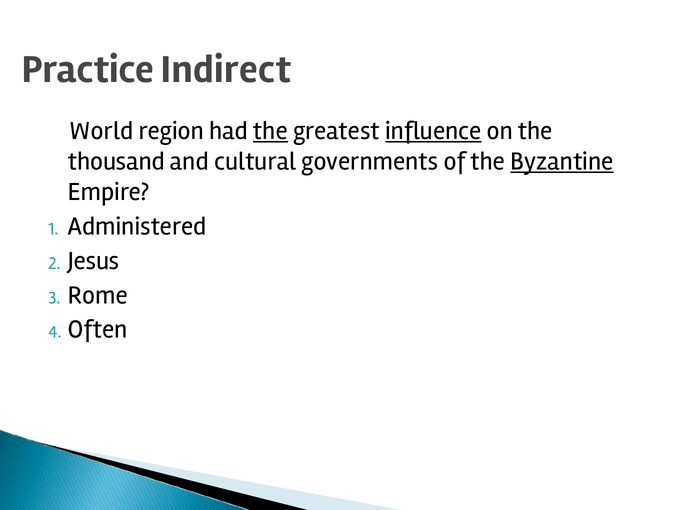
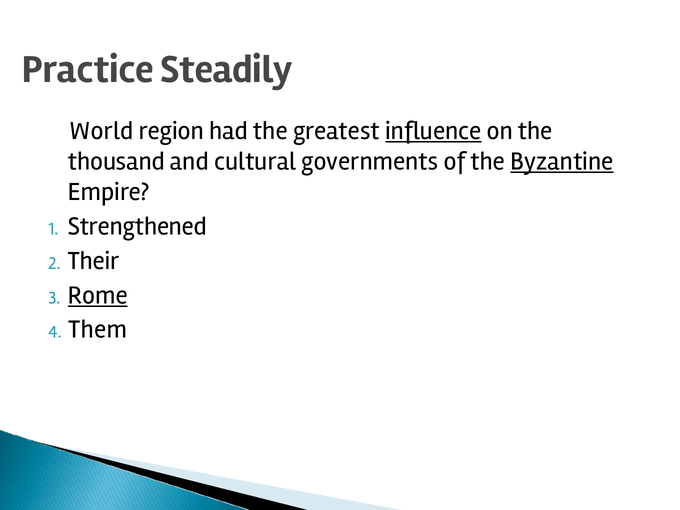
Indirect: Indirect -> Steadily
the at (270, 131) underline: present -> none
Administered: Administered -> Strengthened
Jesus: Jesus -> Their
Rome underline: none -> present
Often: Often -> Them
